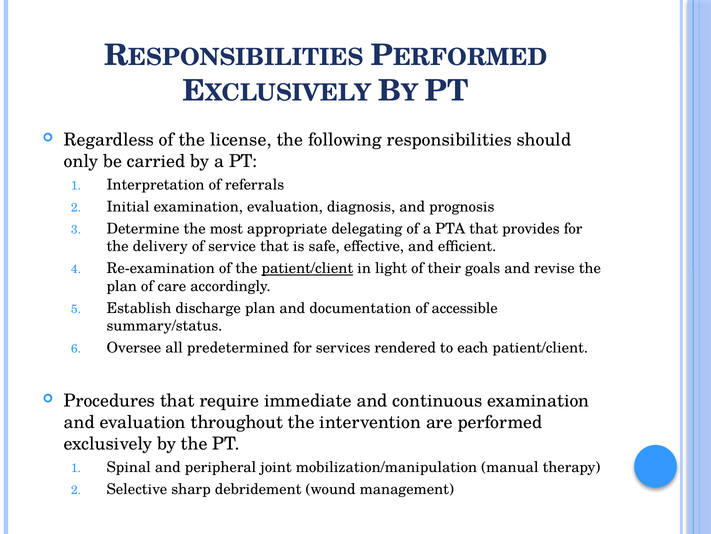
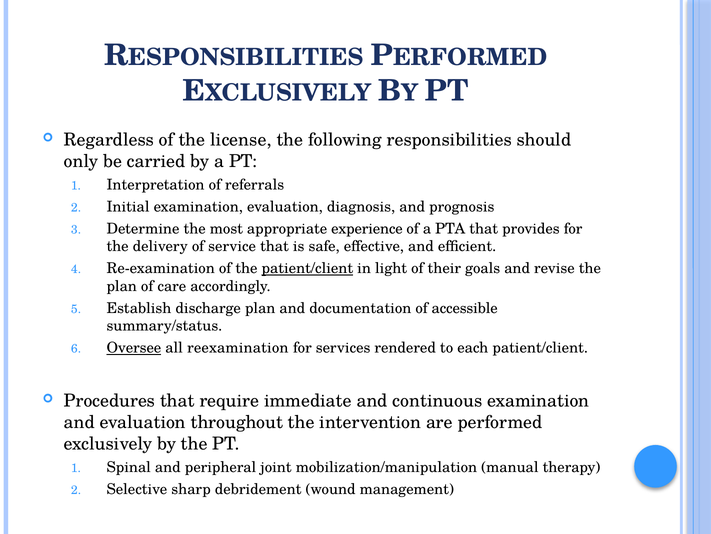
delegating: delegating -> experience
Oversee underline: none -> present
predetermined: predetermined -> reexamination
